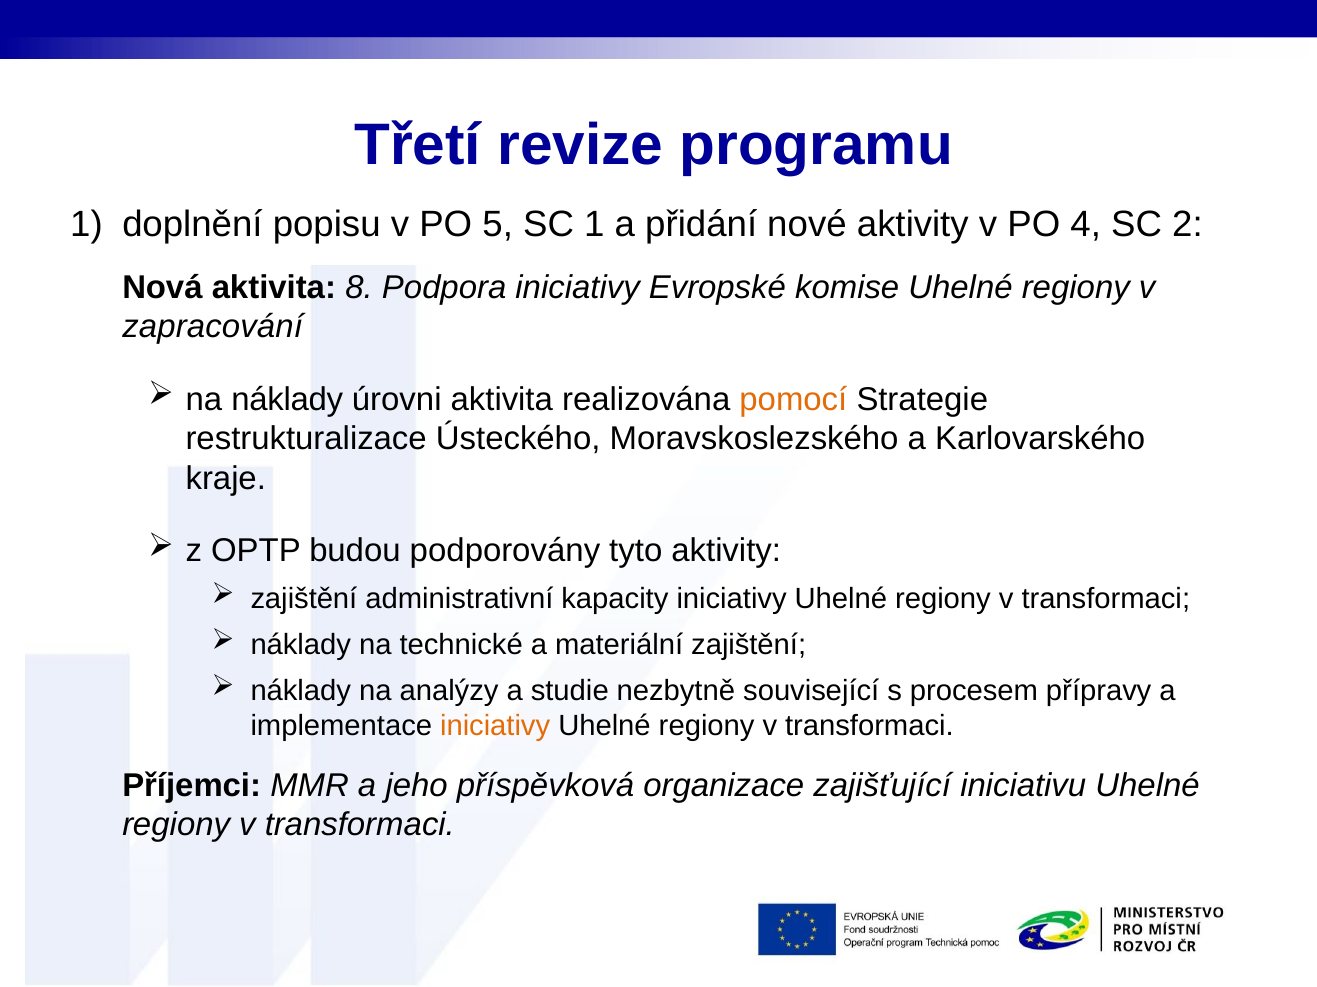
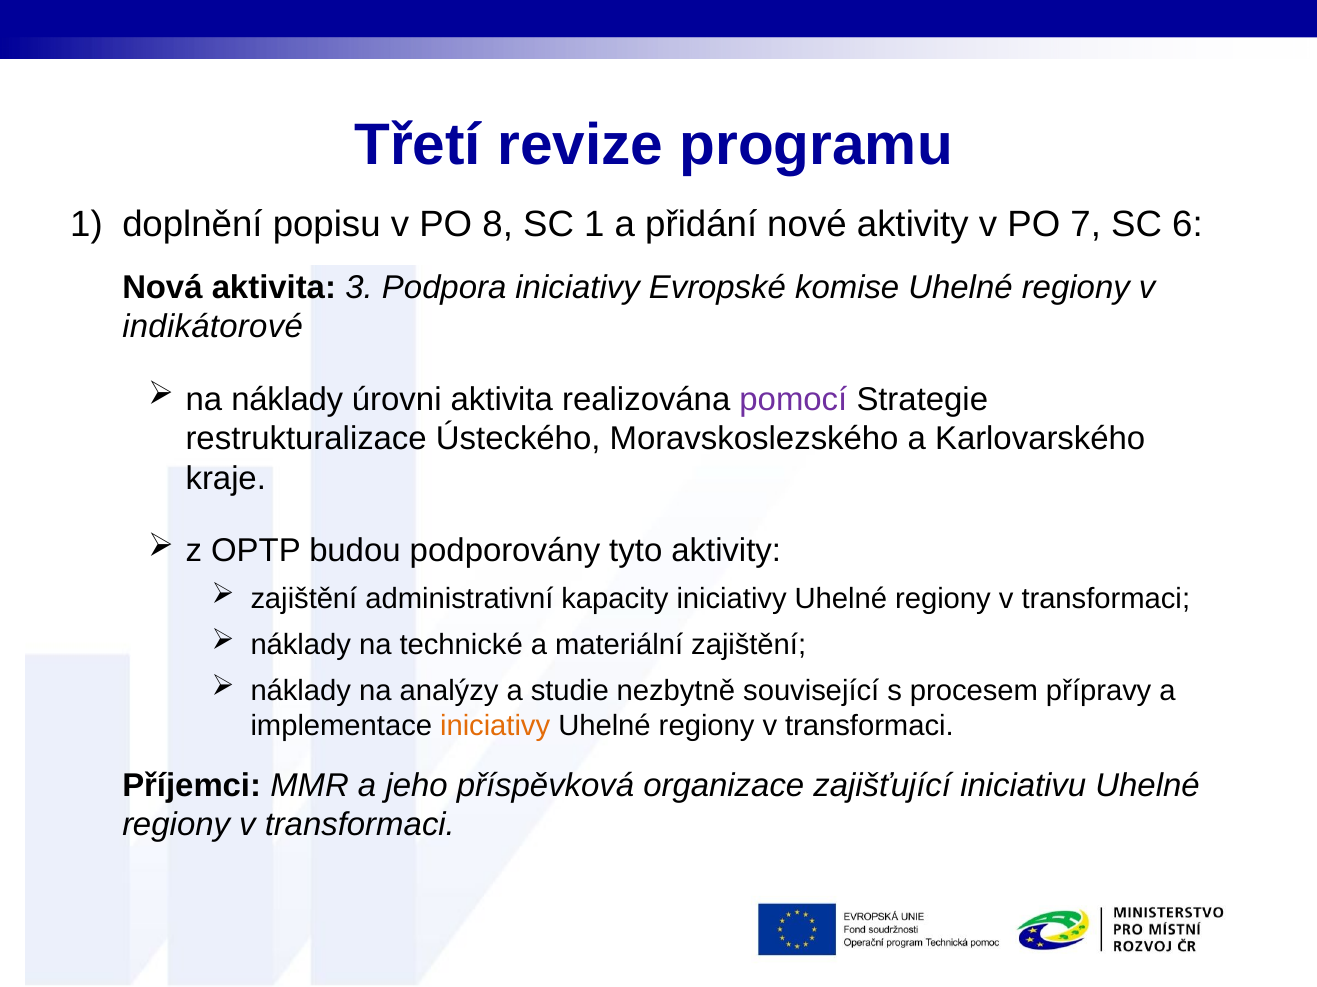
5: 5 -> 8
4: 4 -> 7
2: 2 -> 6
8: 8 -> 3
zapracování: zapracování -> indikátorové
pomocí colour: orange -> purple
